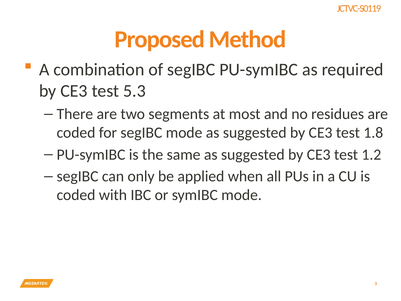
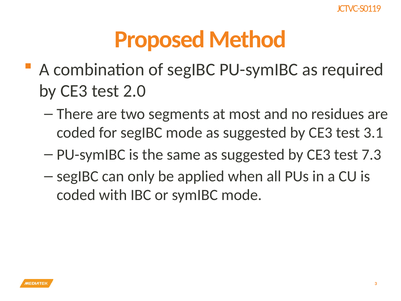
5.3: 5.3 -> 2.0
1.8: 1.8 -> 3.1
1.2: 1.2 -> 7.3
